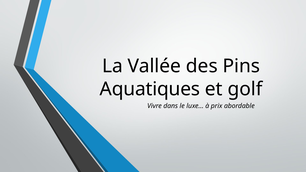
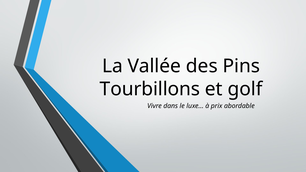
Aquatiques: Aquatiques -> Tourbillons
